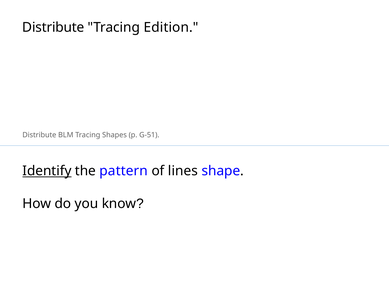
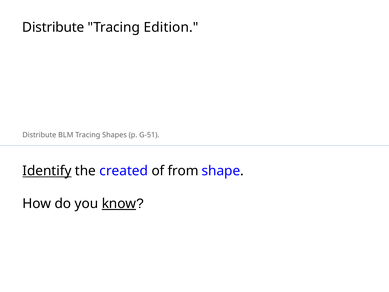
pattern: pattern -> created
lines: lines -> from
know underline: none -> present
